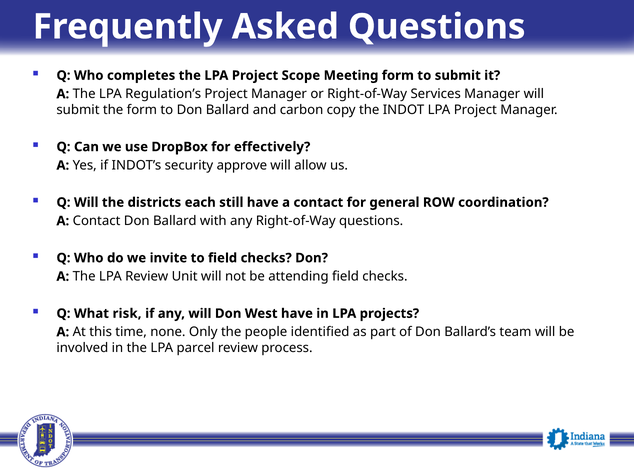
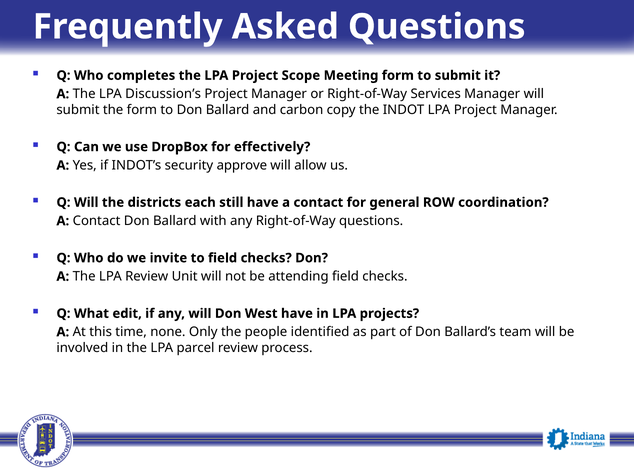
Regulation’s: Regulation’s -> Discussion’s
risk: risk -> edit
